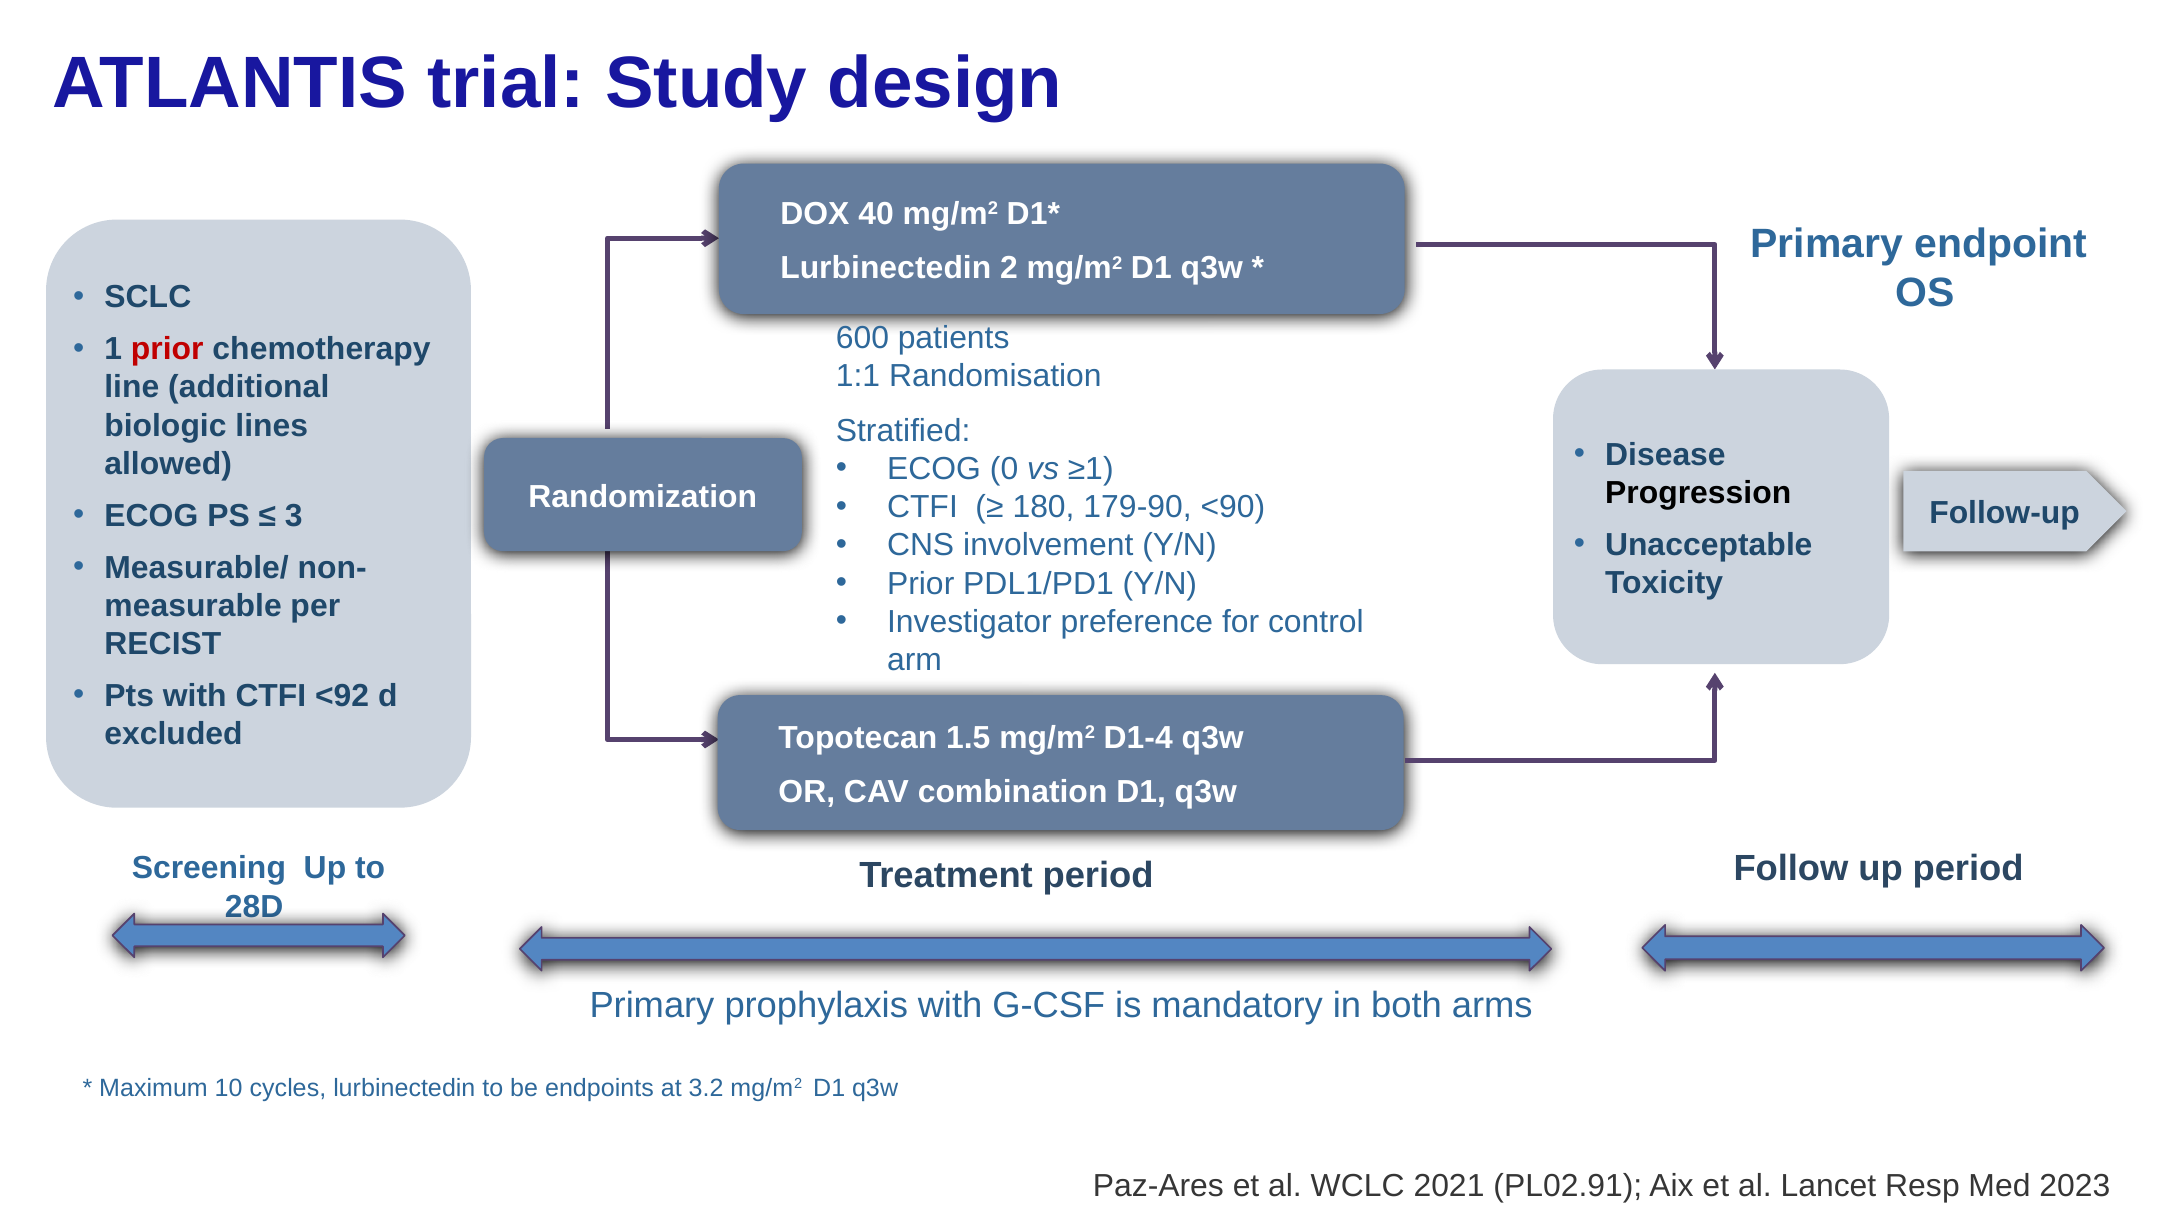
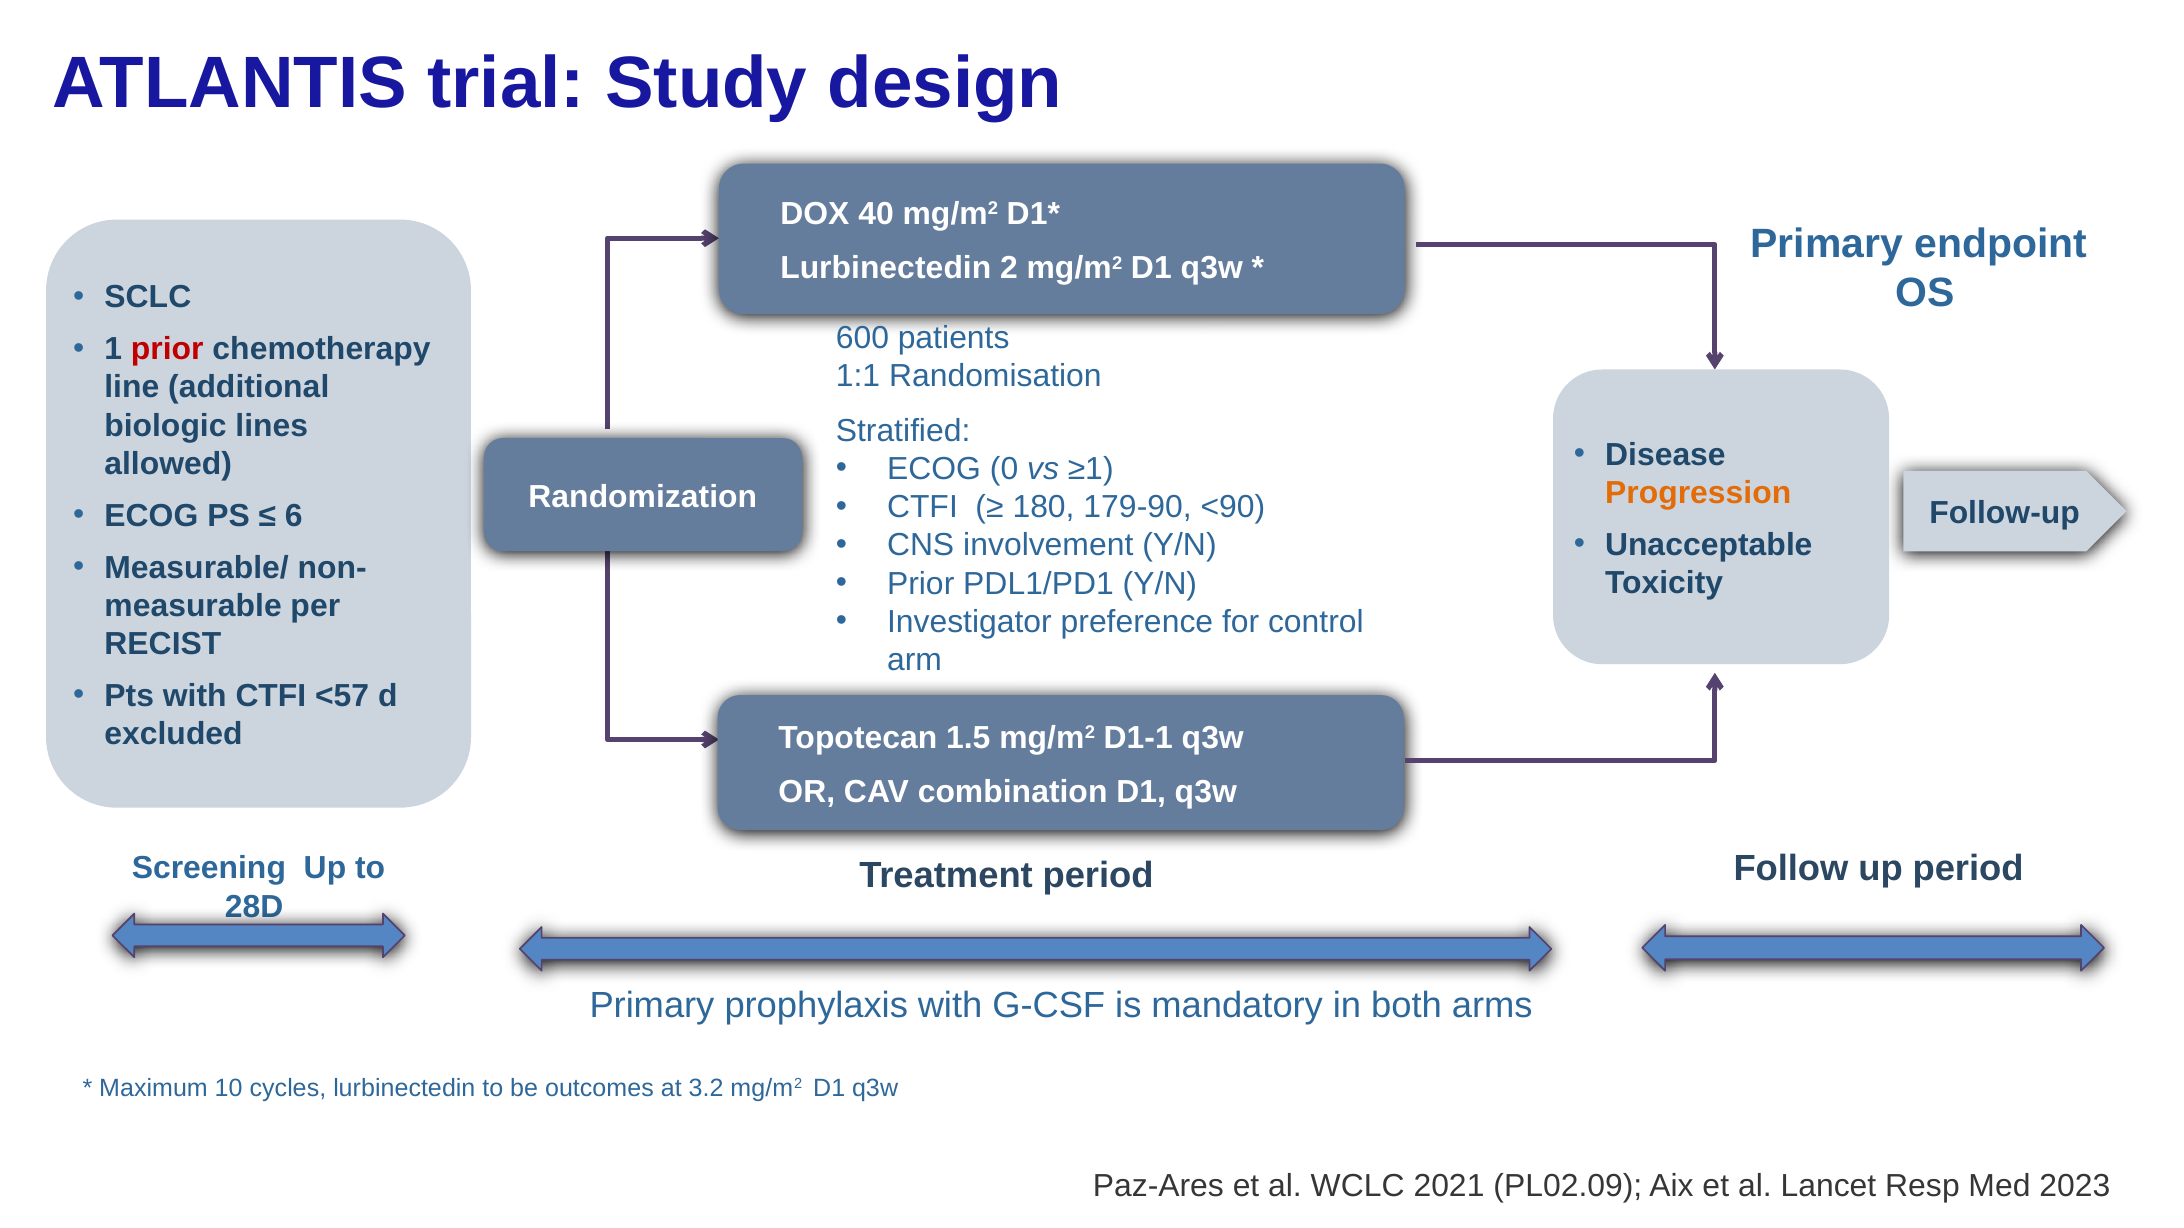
Progression colour: black -> orange
3: 3 -> 6
<92: <92 -> <57
D1-4: D1-4 -> D1-1
endpoints: endpoints -> outcomes
PL02.91: PL02.91 -> PL02.09
